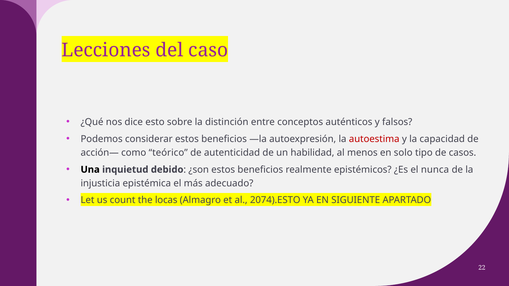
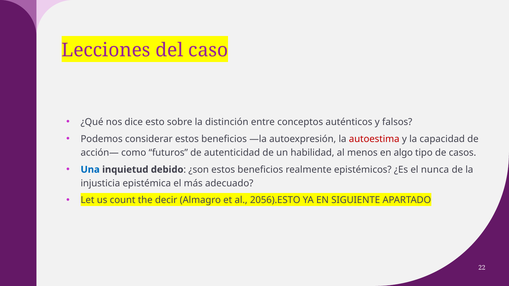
teórico: teórico -> futuros
solo: solo -> algo
Una colour: black -> blue
locas: locas -> decir
2074).ESTO: 2074).ESTO -> 2056).ESTO
